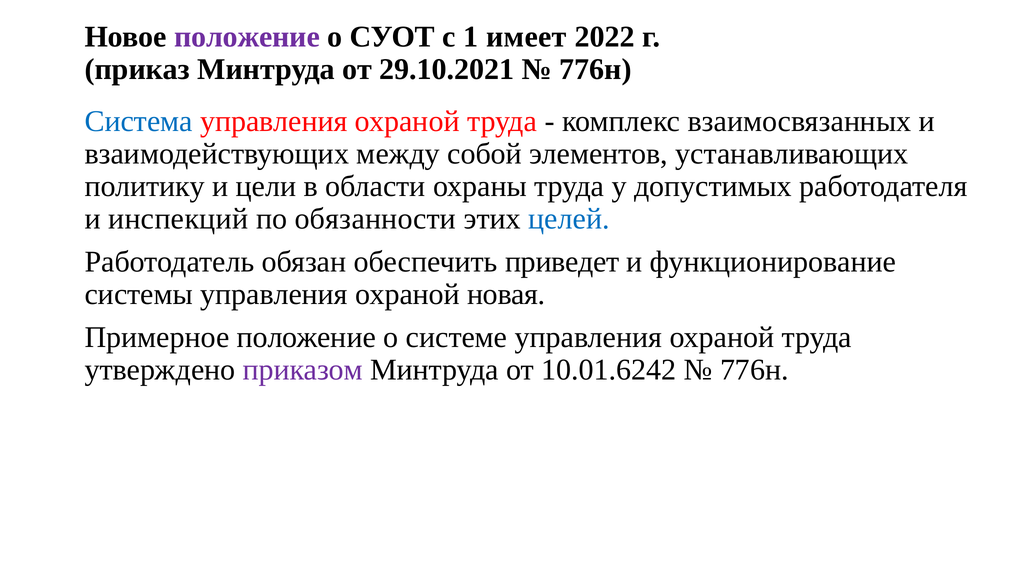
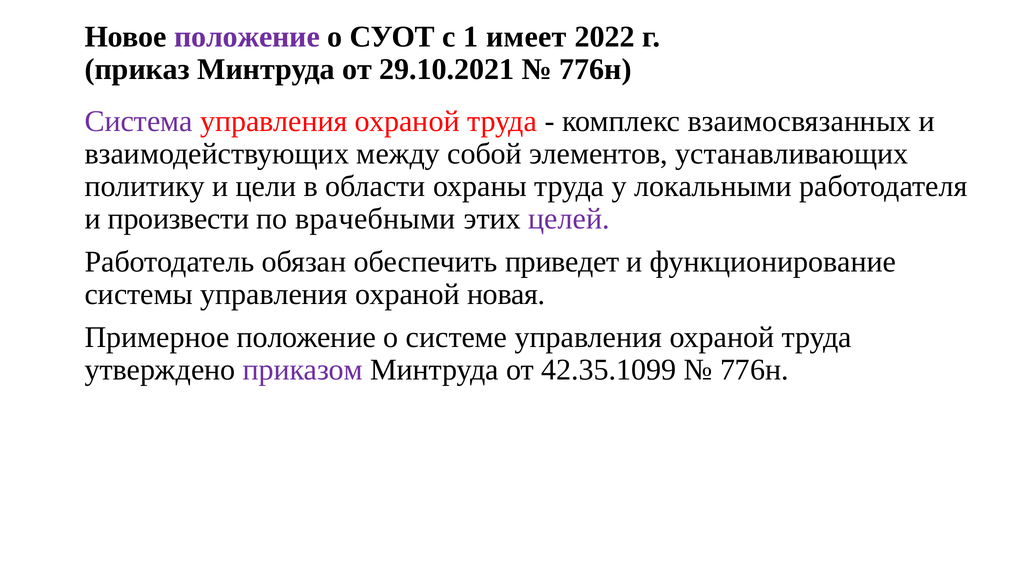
Система colour: blue -> purple
допустимых: допустимых -> локальными
инспекций: инспекций -> произвести
обязанности: обязанности -> врачебными
целей colour: blue -> purple
10.01.6242: 10.01.6242 -> 42.35.1099
